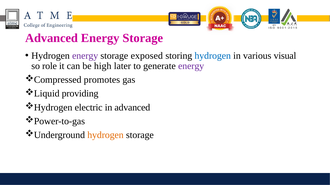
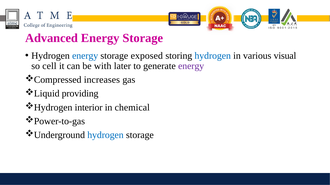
energy at (85, 56) colour: purple -> blue
role: role -> cell
high: high -> with
promotes: promotes -> increases
electric: electric -> interior
in advanced: advanced -> chemical
hydrogen at (105, 135) colour: orange -> blue
